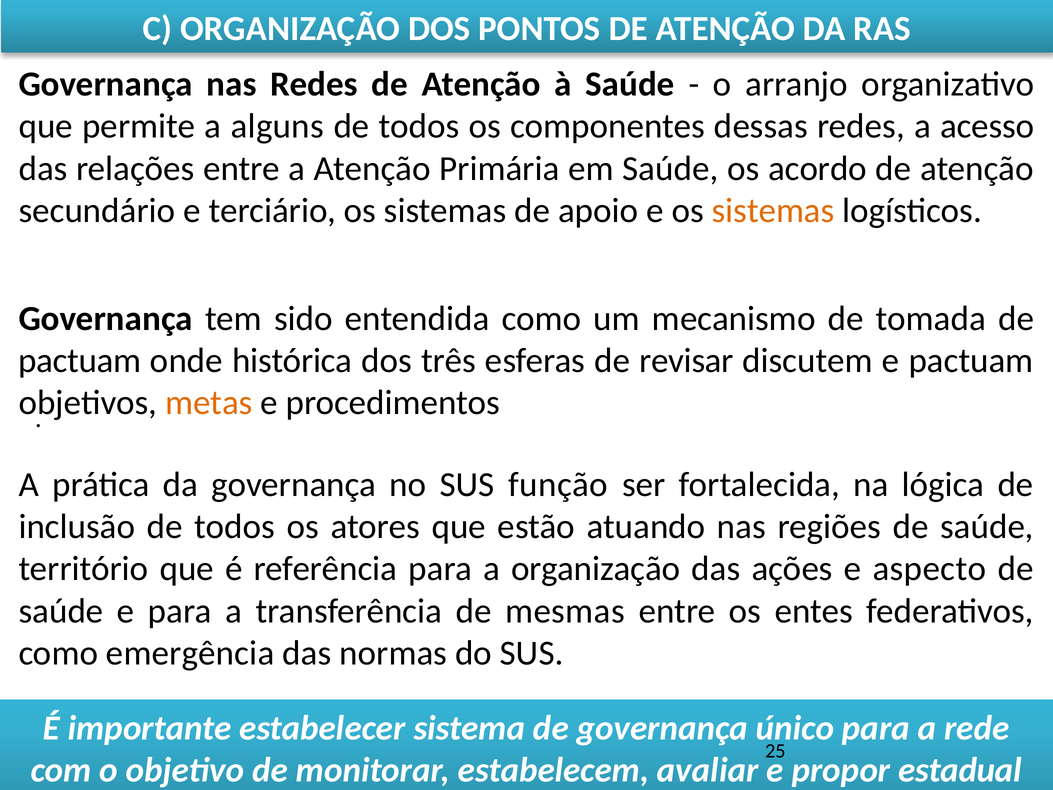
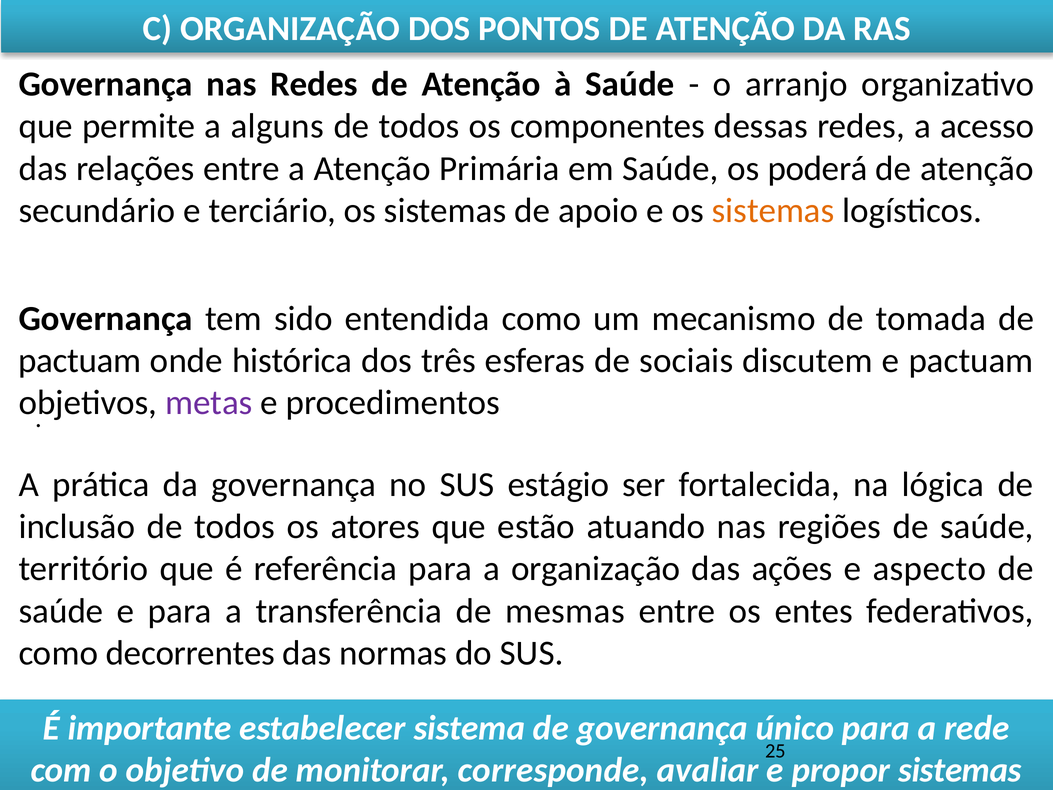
acordo: acordo -> poderá
revisar: revisar -> sociais
metas colour: orange -> purple
função: função -> estágio
emergência: emergência -> decorrentes
estabelecem: estabelecem -> corresponde
propor estadual: estadual -> sistemas
